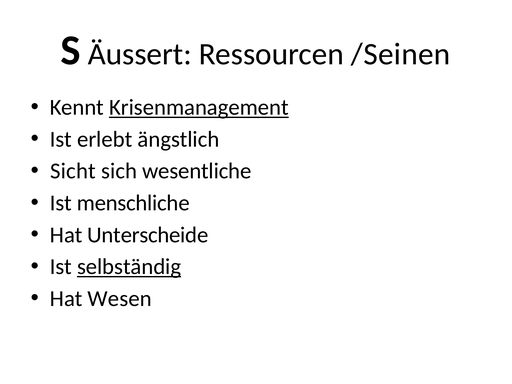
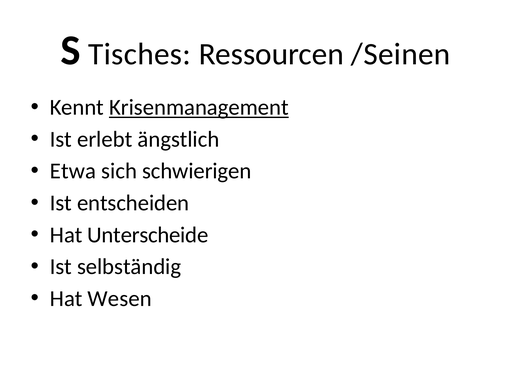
Äussert: Äussert -> Tisches
Sicht: Sicht -> Etwa
wesentliche: wesentliche -> schwierigen
menschliche: menschliche -> entscheiden
selbständig underline: present -> none
